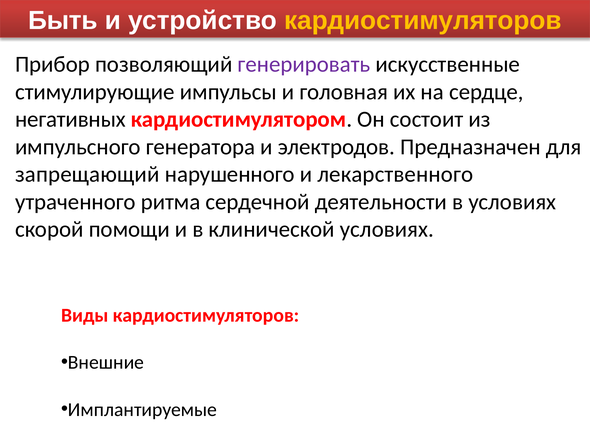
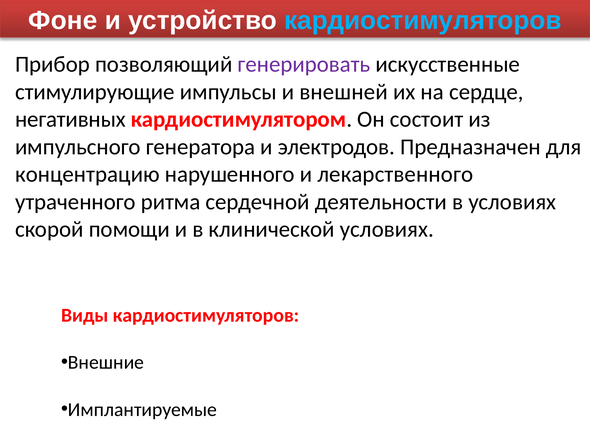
Быть: Быть -> Фоне
кардиостимуляторов at (423, 20) colour: yellow -> light blue
головная: головная -> внешней
запрещающий: запрещающий -> концентрацию
